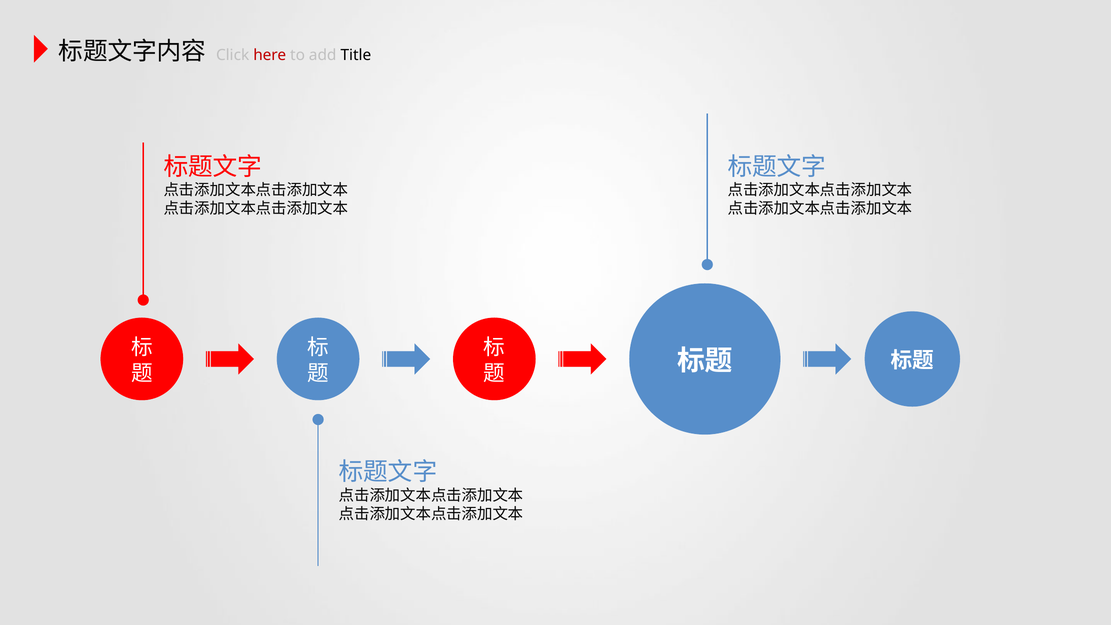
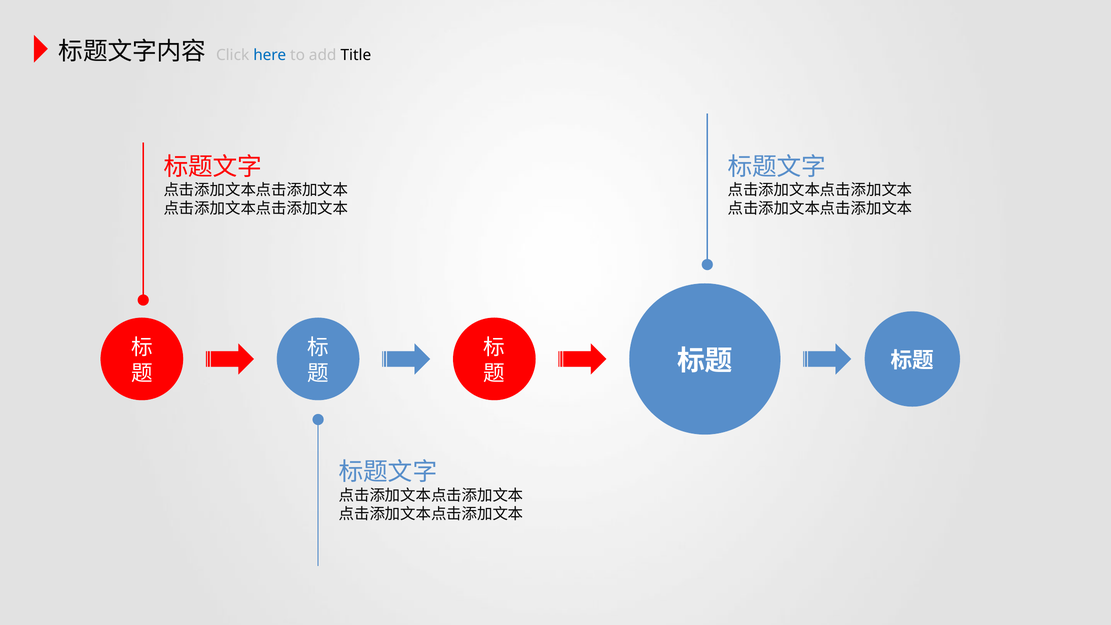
here colour: red -> blue
